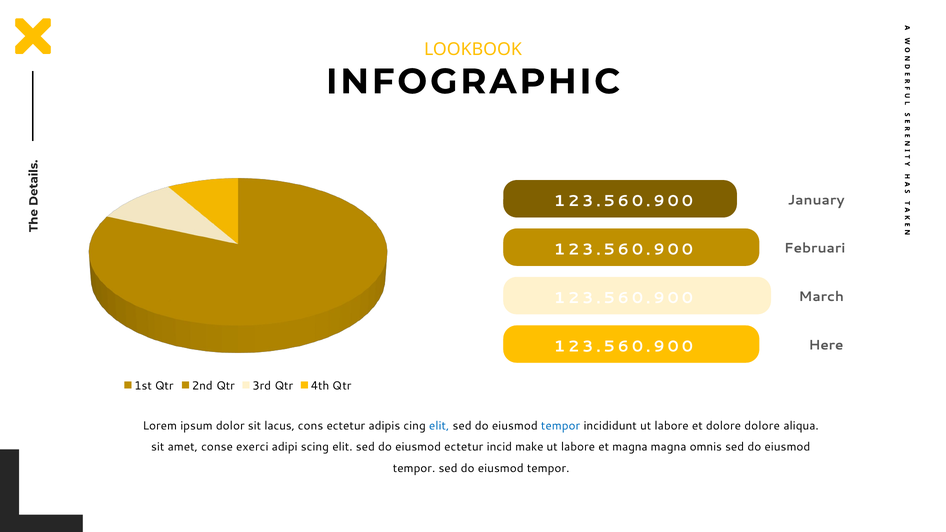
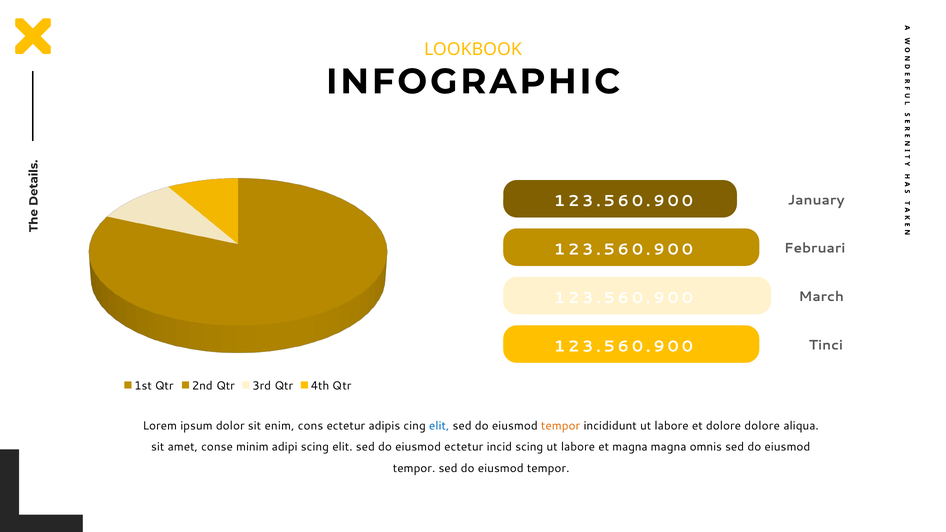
Here: Here -> Tinci
lacus: lacus -> enim
tempor at (561, 426) colour: blue -> orange
exerci: exerci -> minim
incid make: make -> scing
